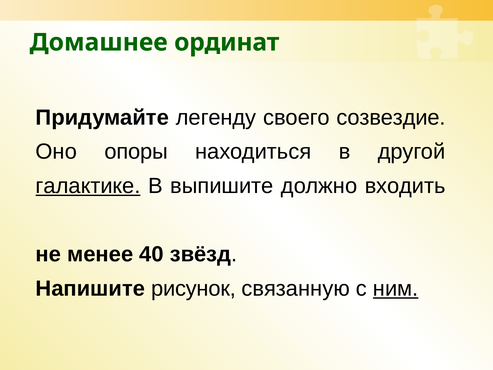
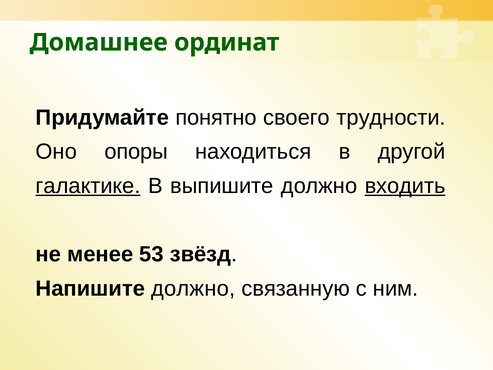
легенду: легенду -> понятно
созвездие: созвездие -> трудности
входить underline: none -> present
40: 40 -> 53
Напишите рисунок: рисунок -> должно
ним underline: present -> none
